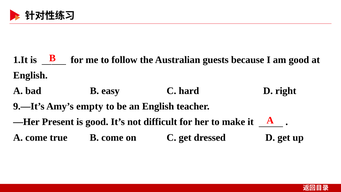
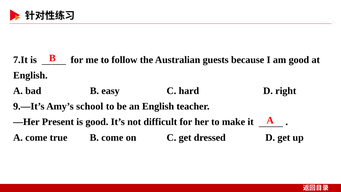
1.It: 1.It -> 7.It
empty: empty -> school
